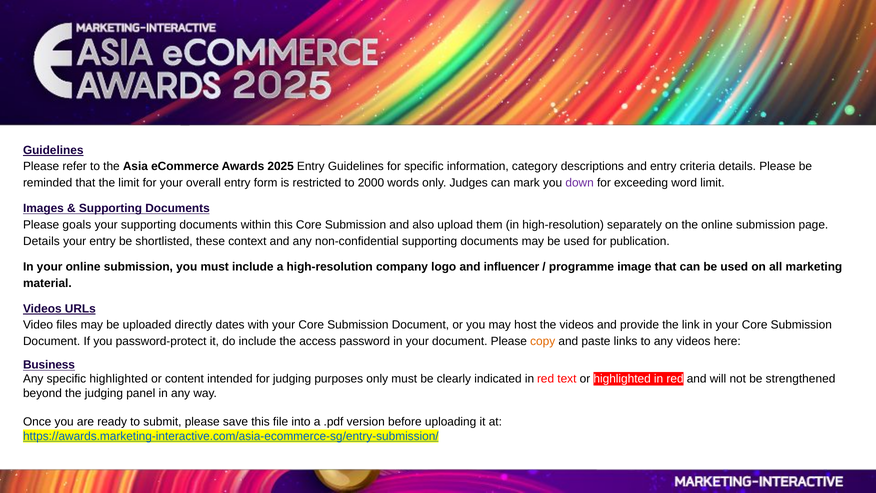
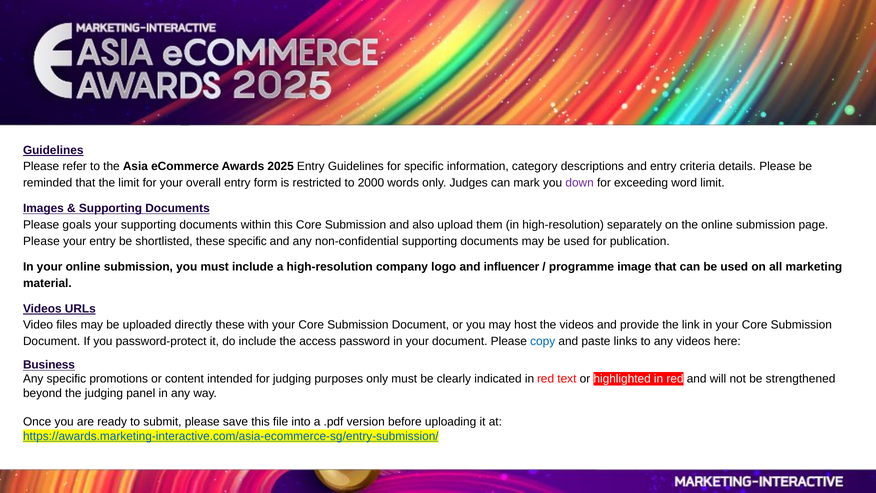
Details at (41, 241): Details -> Please
these context: context -> specific
directly dates: dates -> these
copy colour: orange -> blue
specific highlighted: highlighted -> promotions
